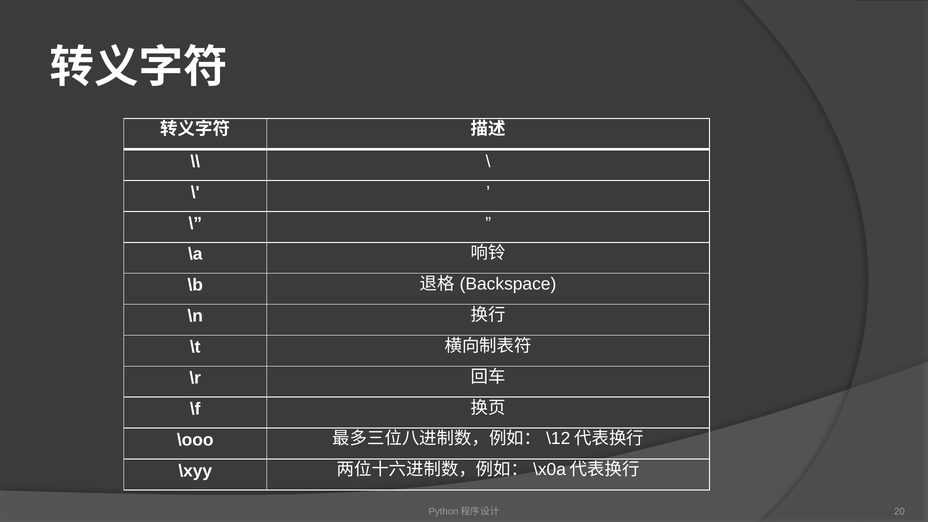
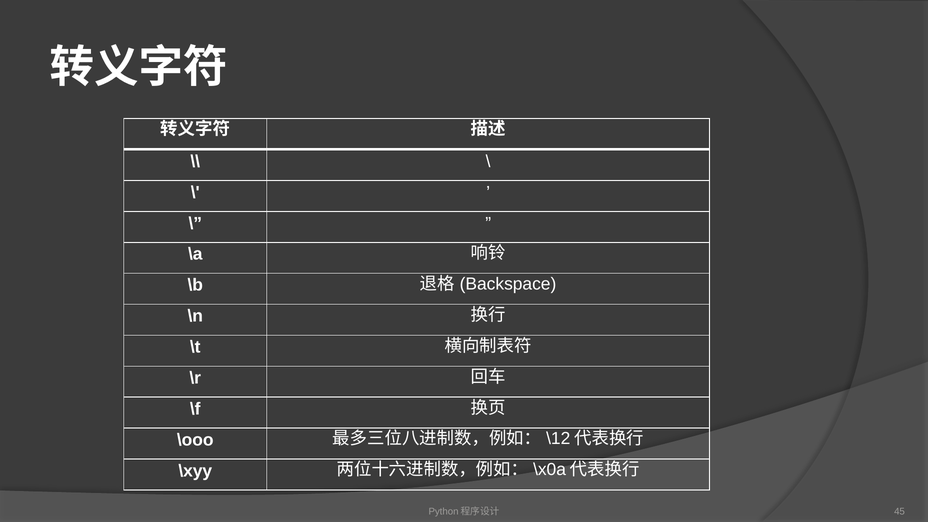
20: 20 -> 45
